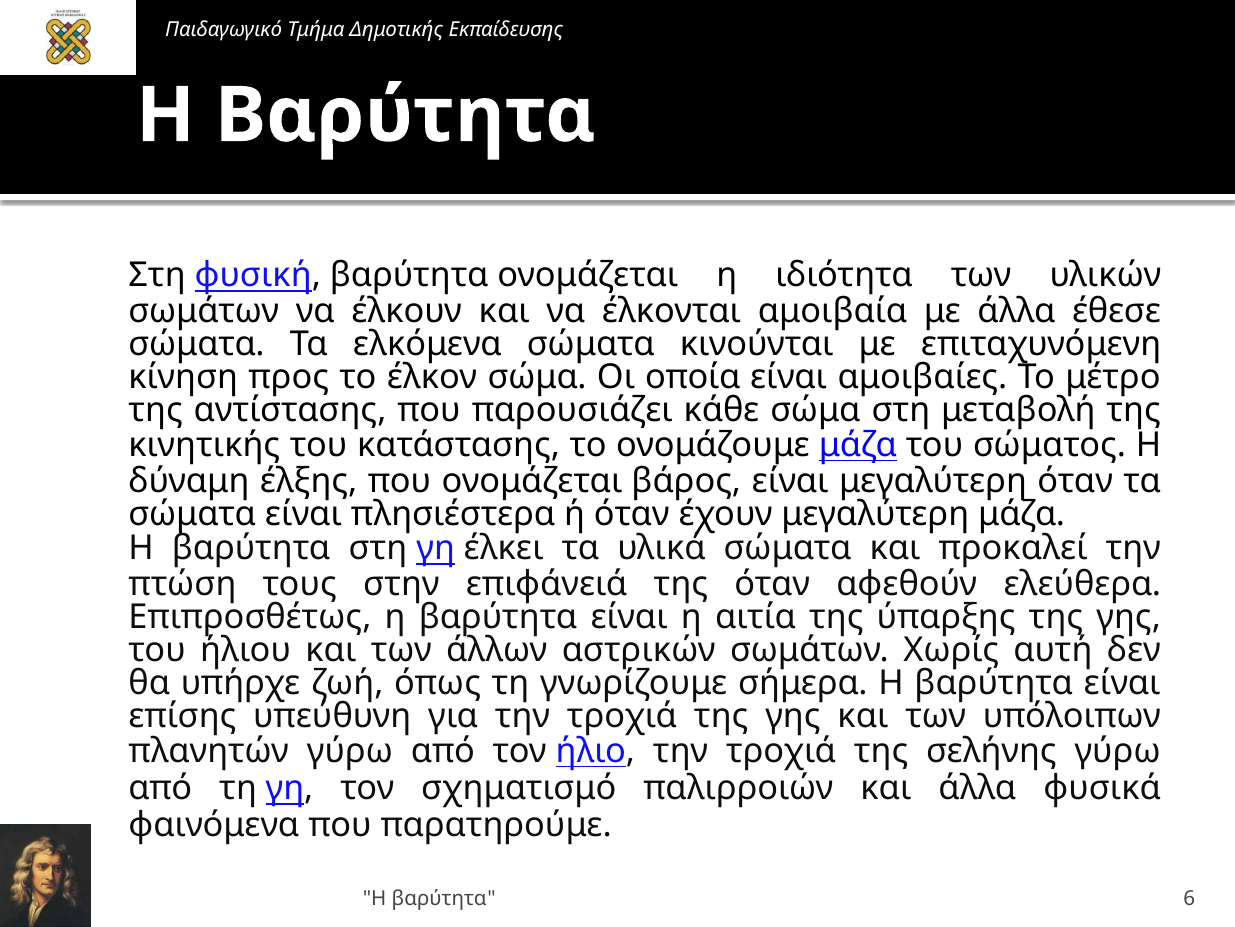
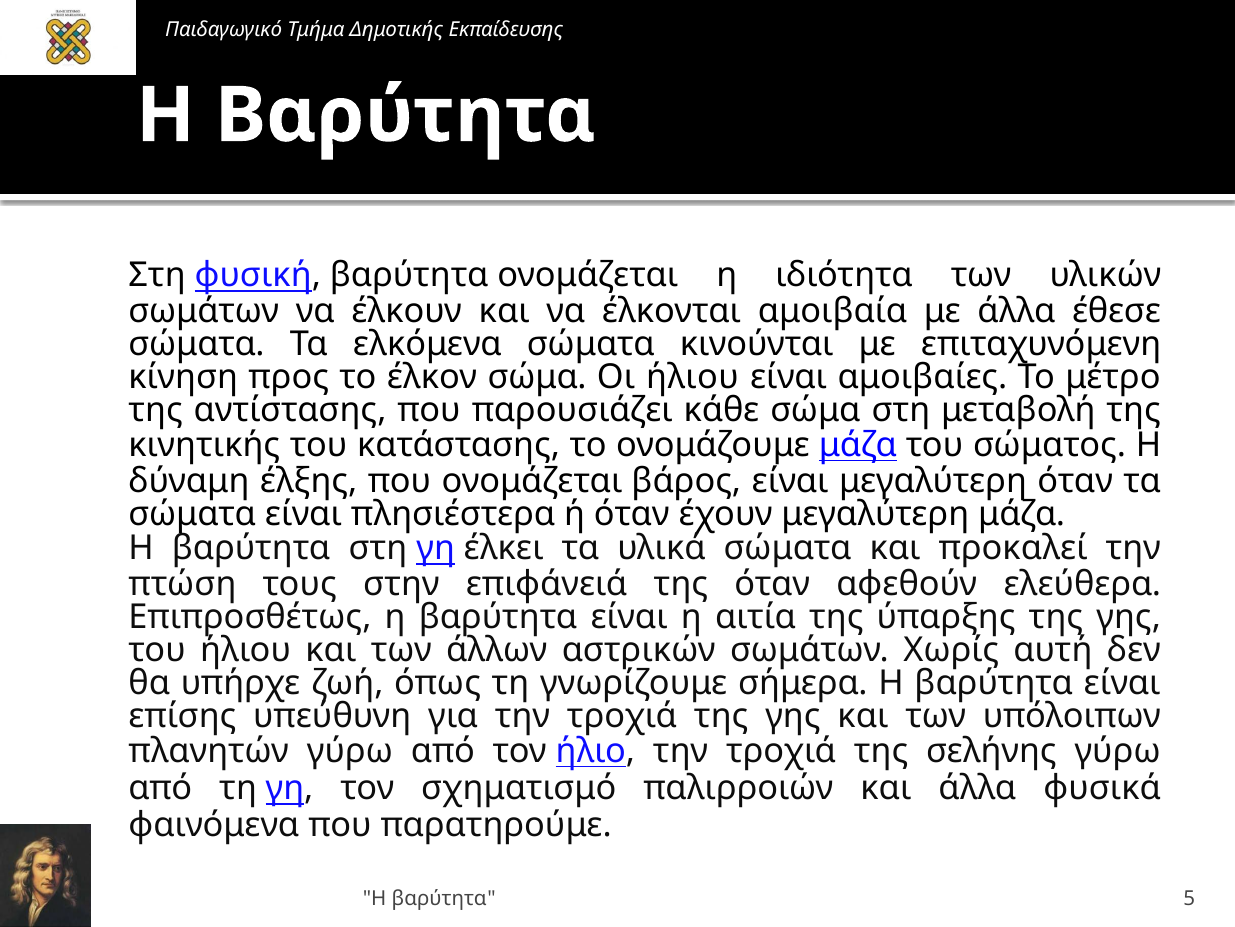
Οι οποία: οποία -> ήλιου
6: 6 -> 5
